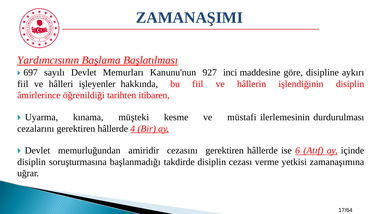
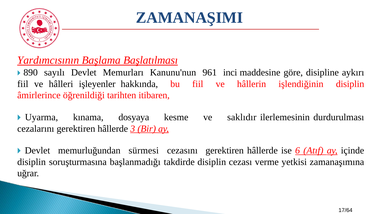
697: 697 -> 890
927: 927 -> 961
müşteki: müşteki -> dosyaya
müstafi: müstafi -> saklıdır
4: 4 -> 3
amiridir: amiridir -> sürmesi
